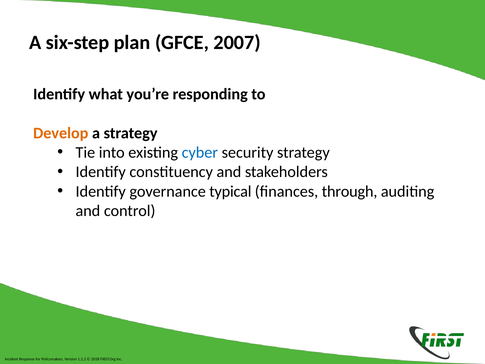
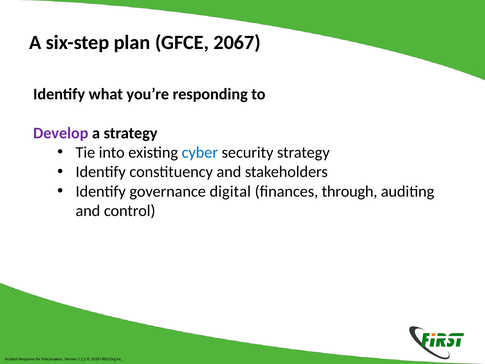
2007: 2007 -> 2067
Develop colour: orange -> purple
typical: typical -> digital
